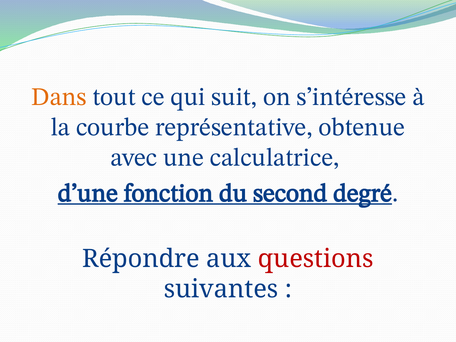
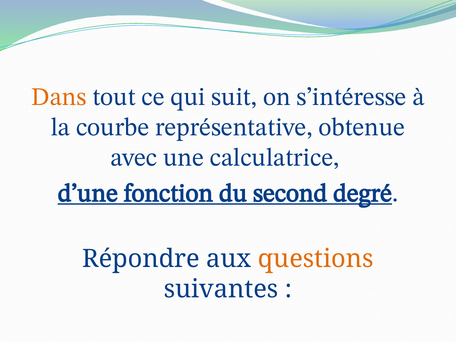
questions colour: red -> orange
